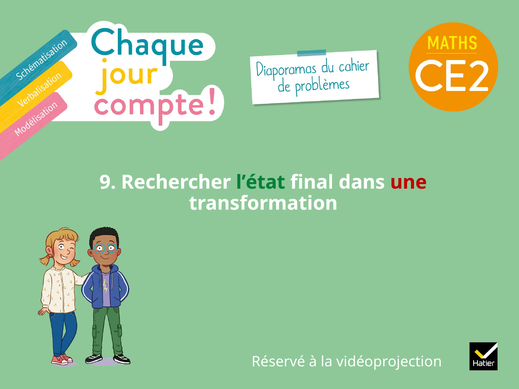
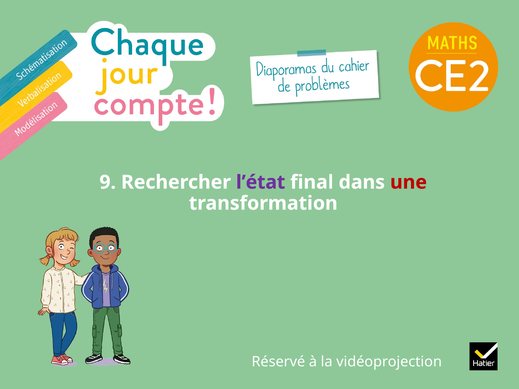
l’état colour: green -> purple
